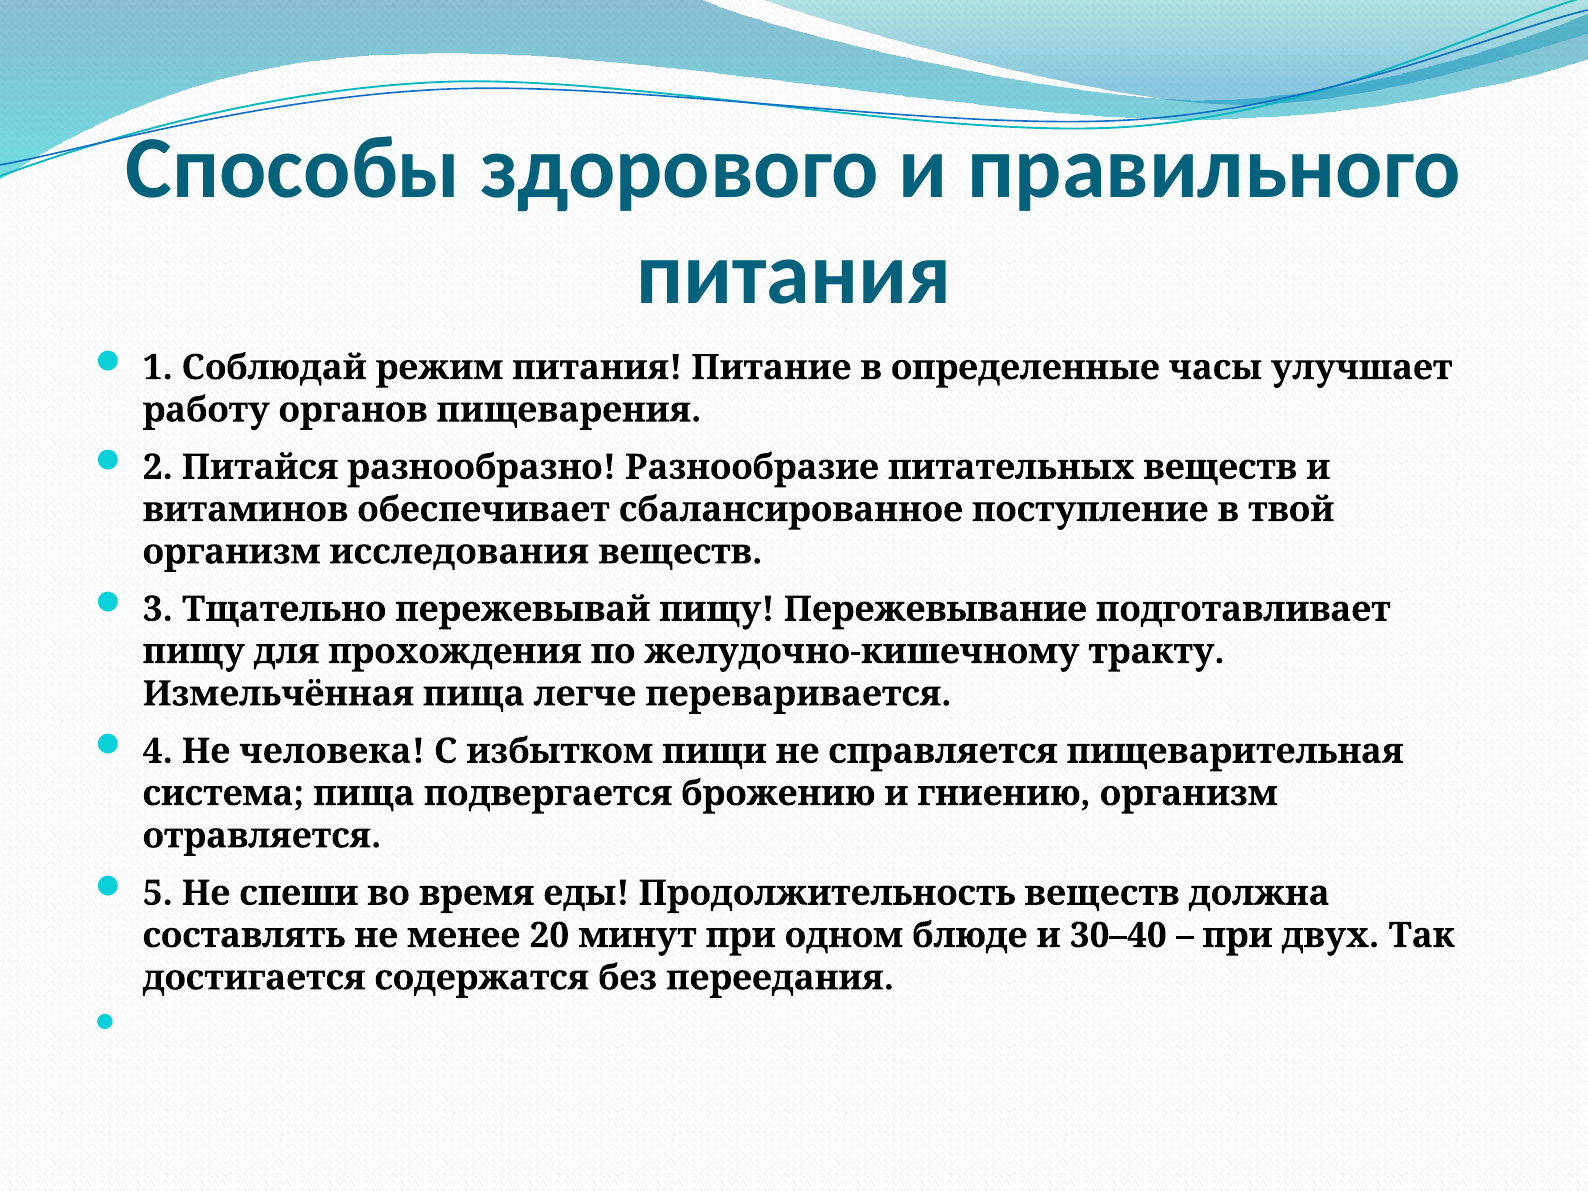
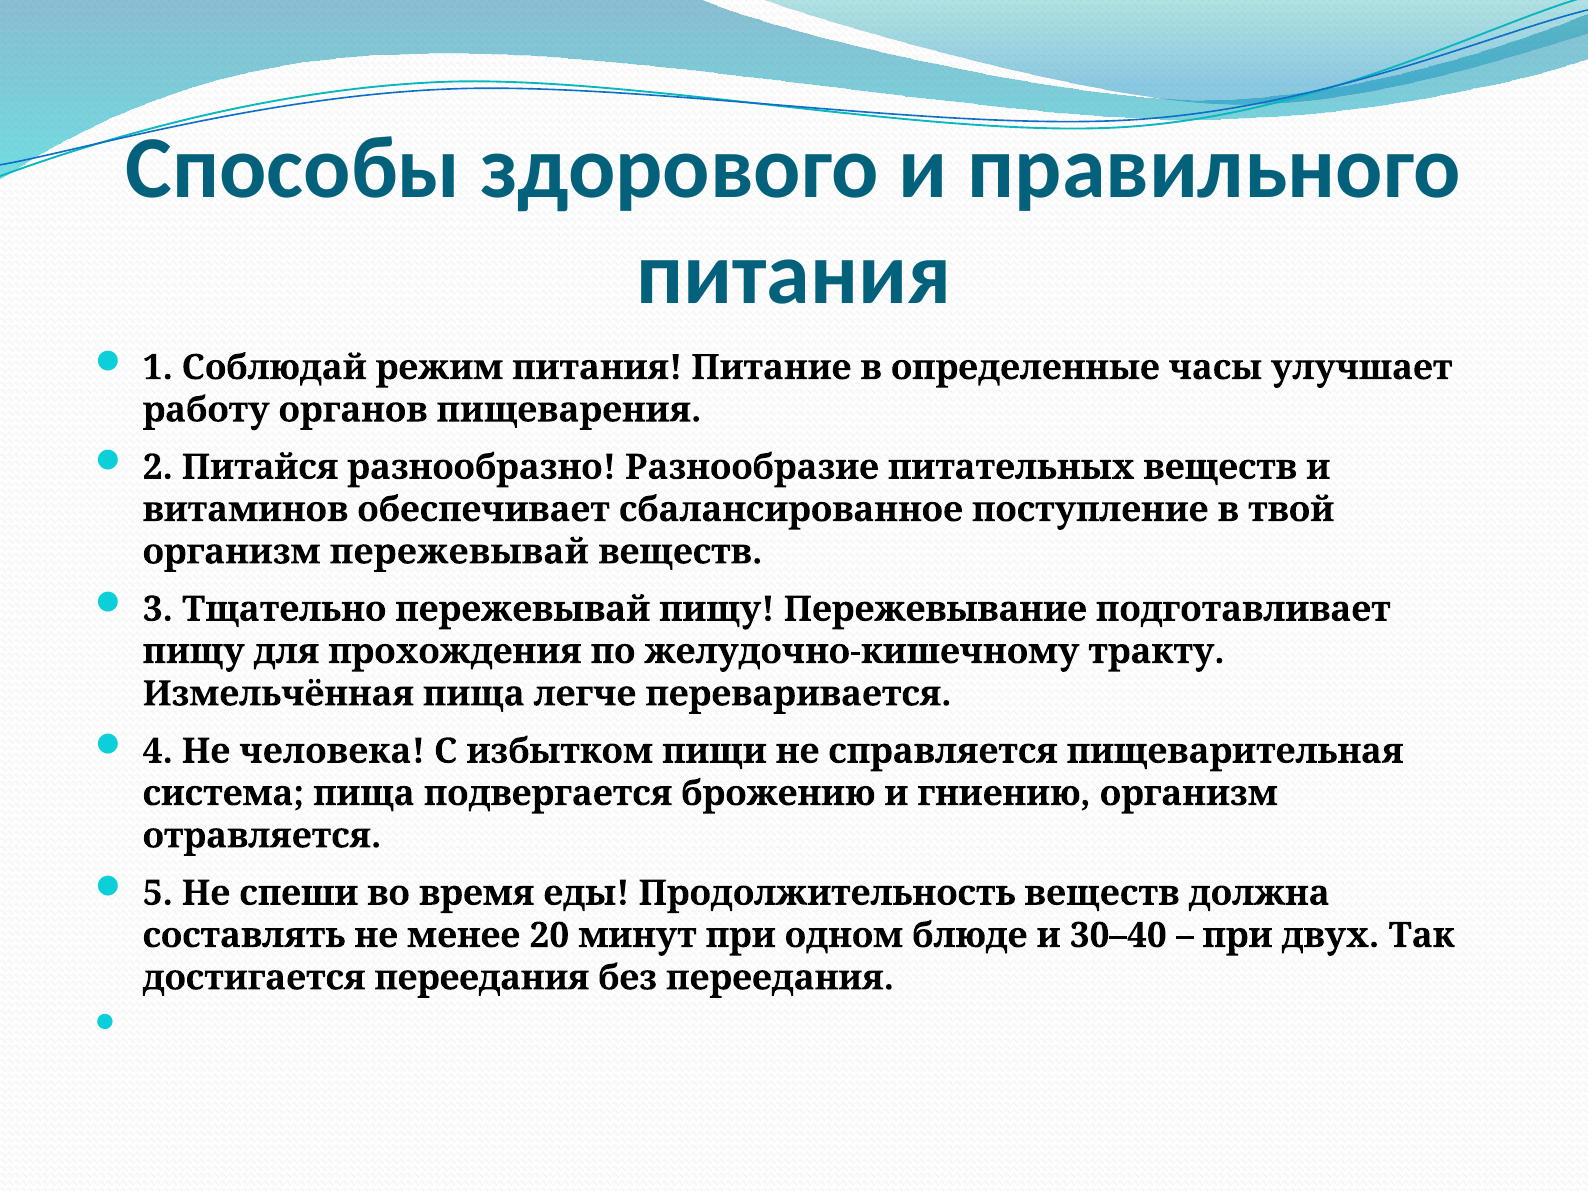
организм исследования: исследования -> пережевывай
достигается содержатся: содержатся -> переедания
